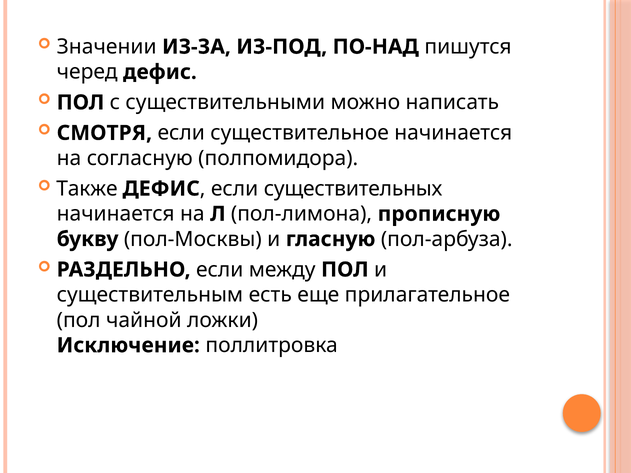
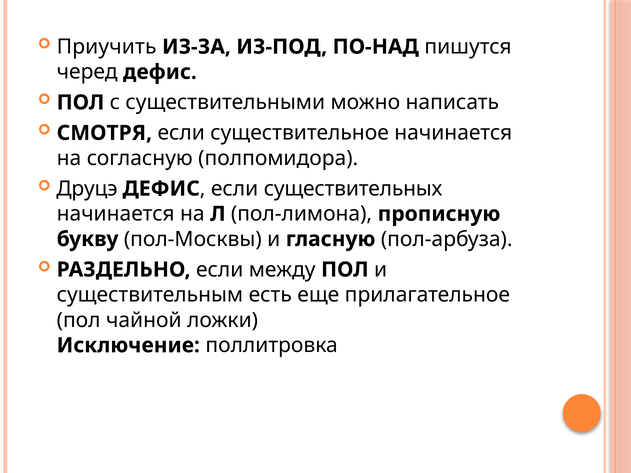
Значении: Значении -> Приучить
Также: Также -> Друцэ
